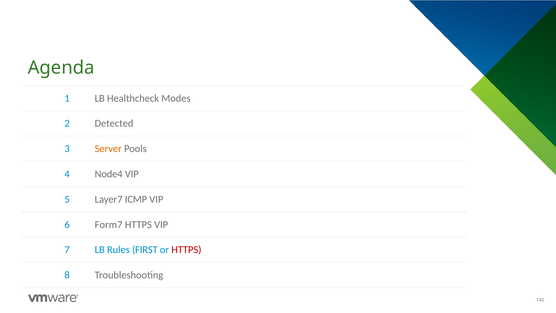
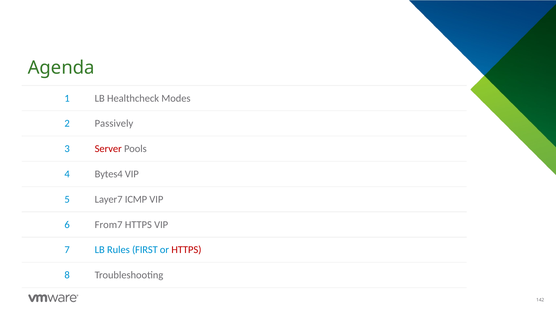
Detected: Detected -> Passively
Server colour: orange -> red
Node4: Node4 -> Bytes4
Form7: Form7 -> From7
